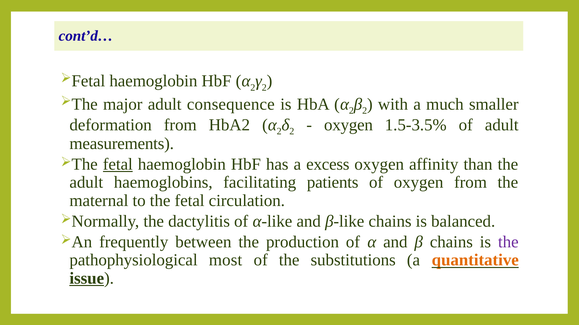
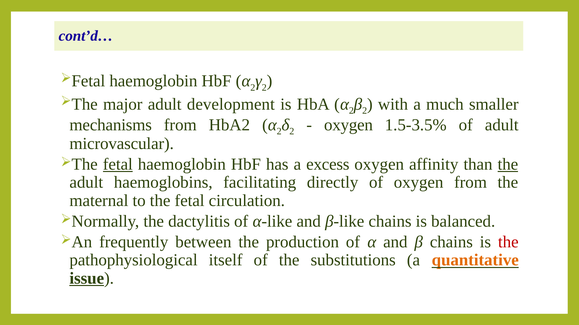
consequence: consequence -> development
deformation: deformation -> mechanisms
measurements: measurements -> microvascular
the at (508, 165) underline: none -> present
patients: patients -> directly
the at (508, 242) colour: purple -> red
most: most -> itself
